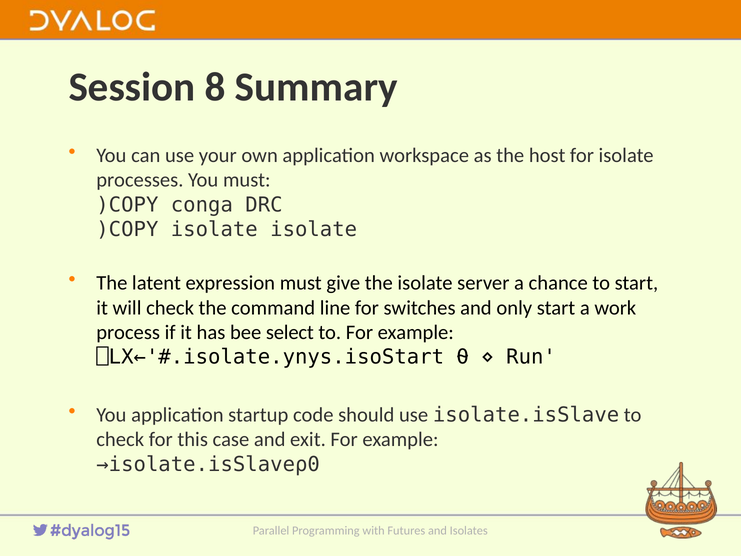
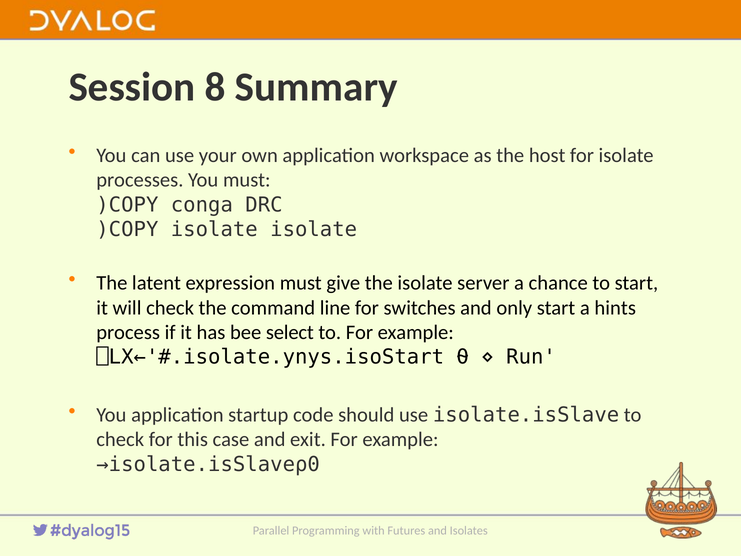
work: work -> hints
